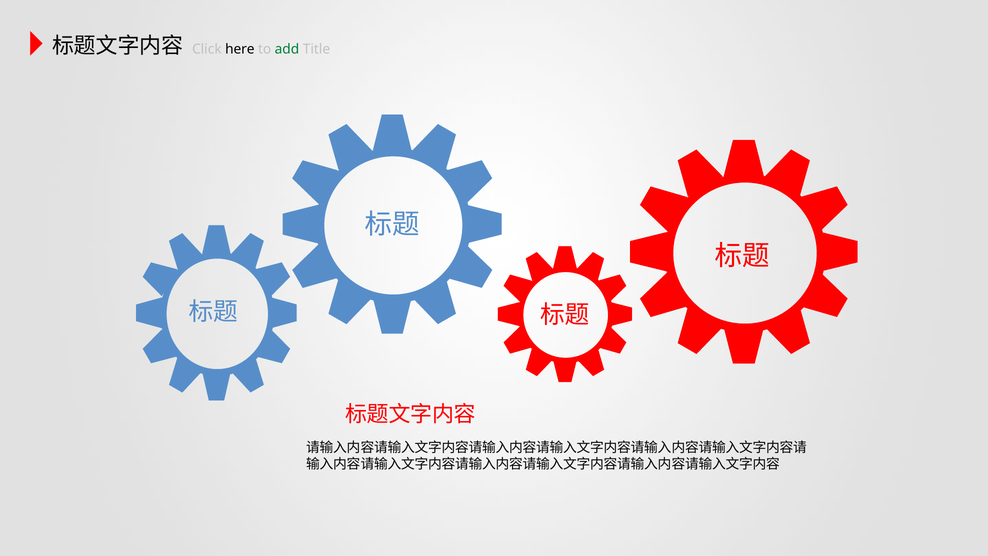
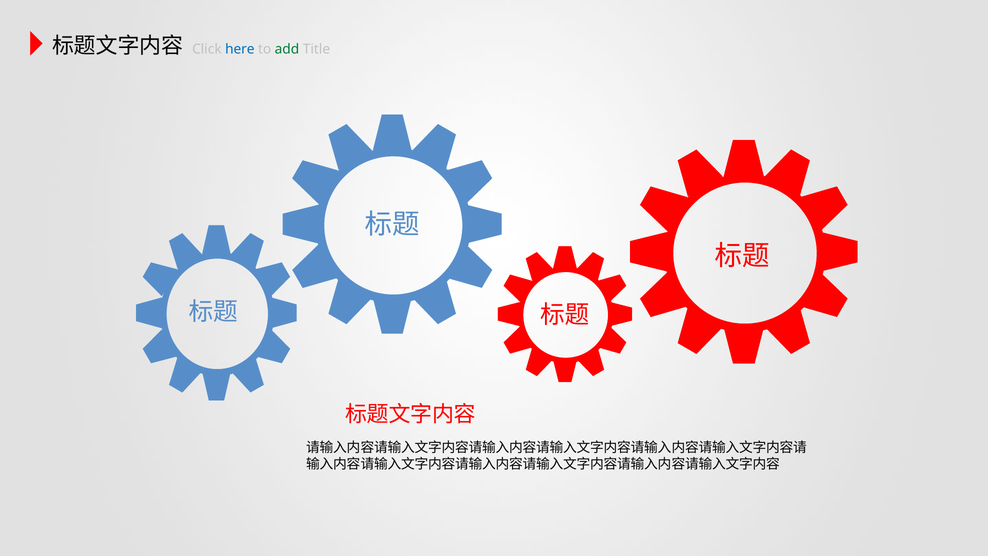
here colour: black -> blue
